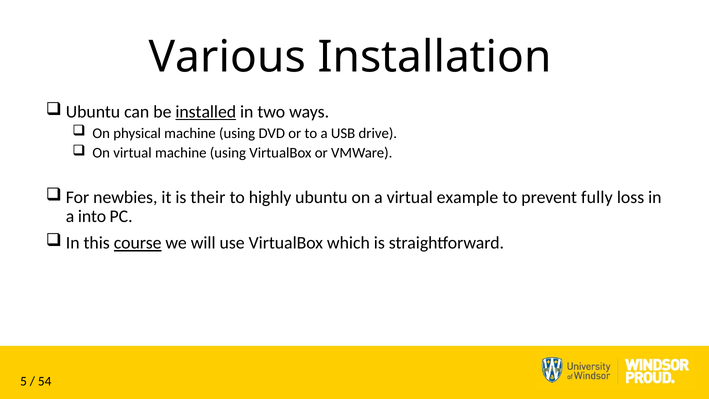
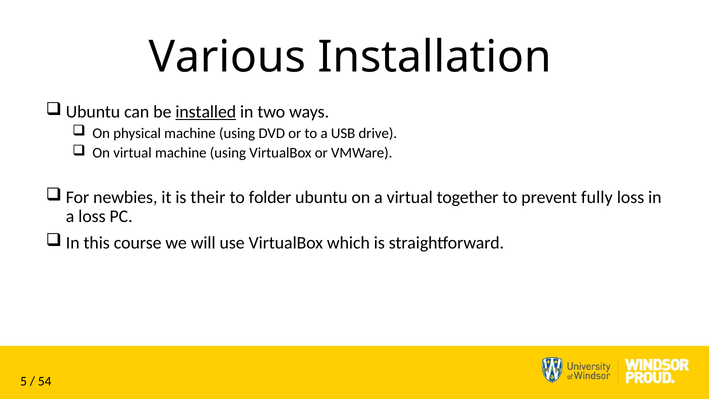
highly: highly -> folder
example: example -> together
a into: into -> loss
course underline: present -> none
